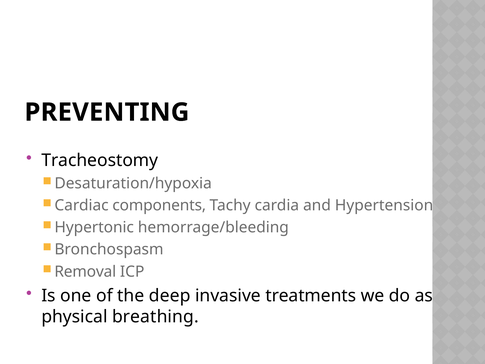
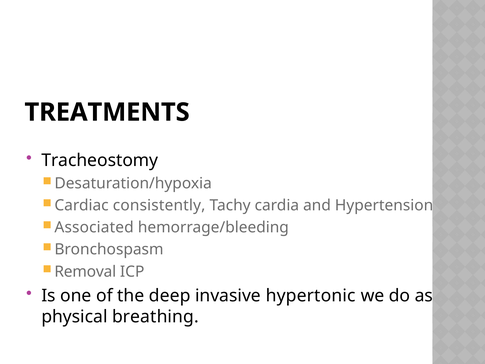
PREVENTING: PREVENTING -> TREATMENTS
components: components -> consistently
Hypertonic: Hypertonic -> Associated
treatments: treatments -> hypertonic
